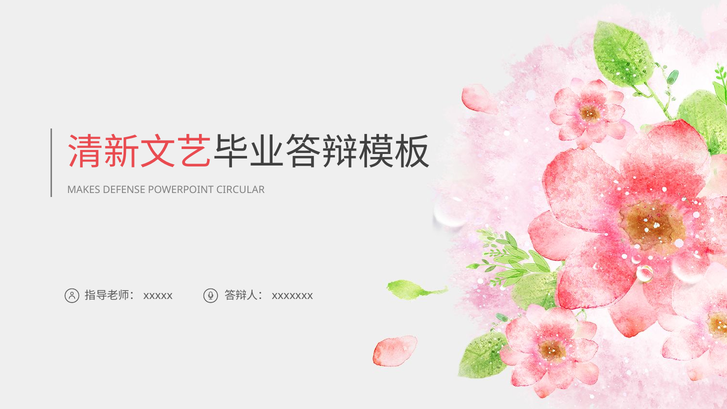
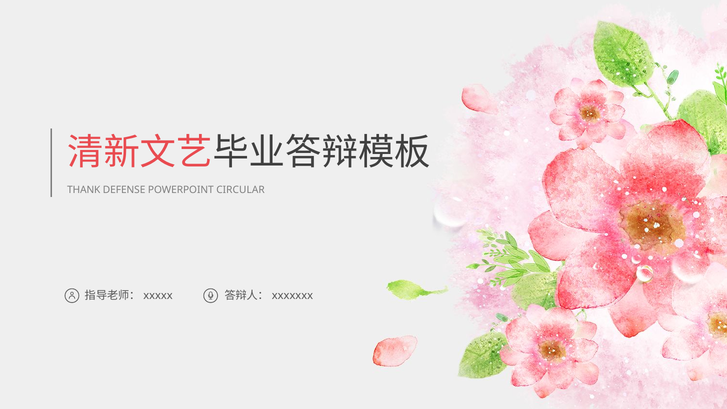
MAKES: MAKES -> THANK
